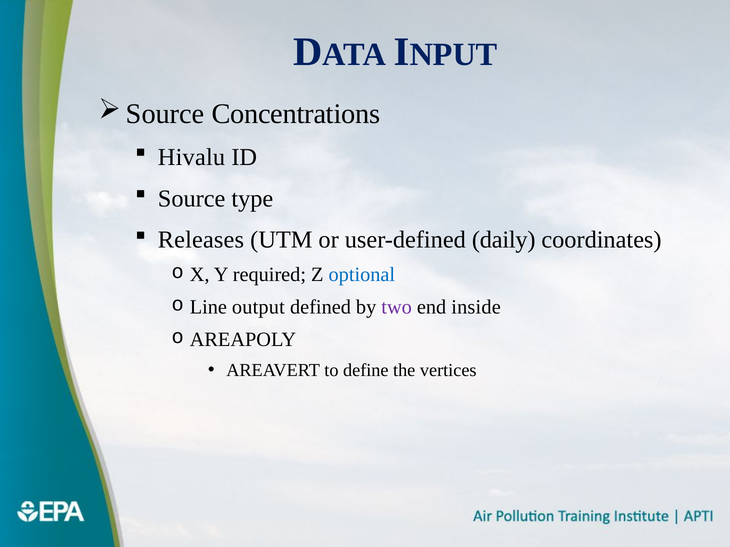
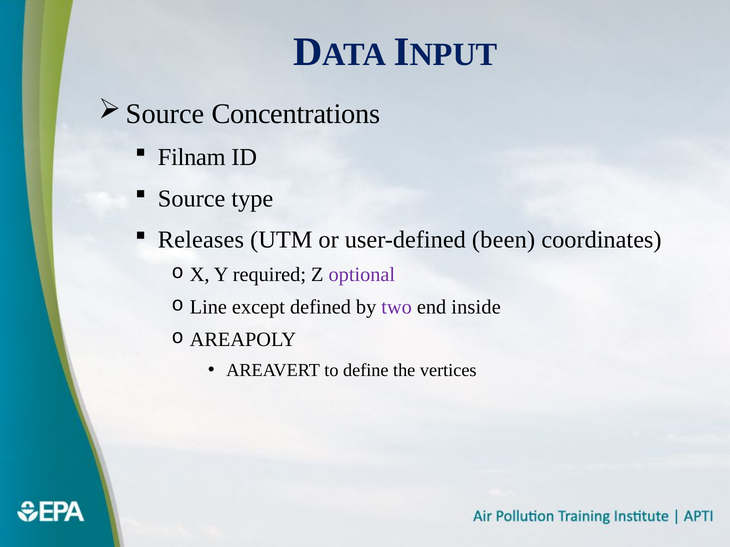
Hivalu: Hivalu -> Filnam
daily: daily -> been
optional colour: blue -> purple
output: output -> except
